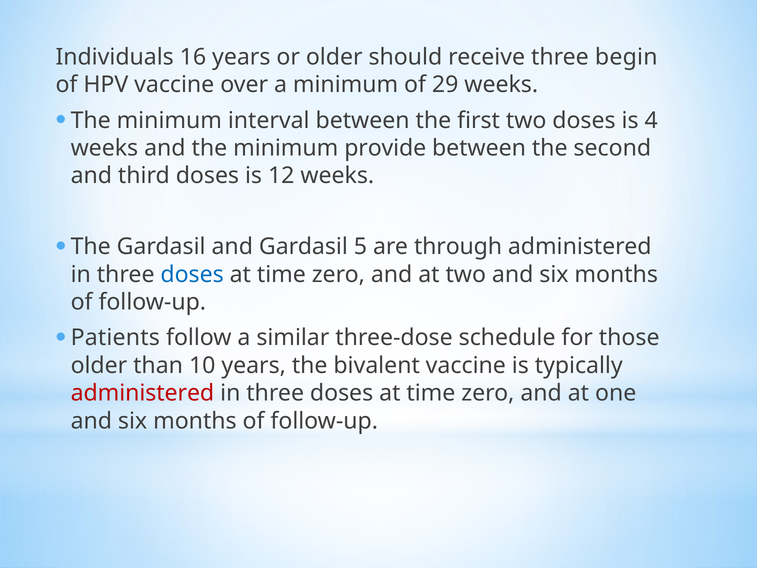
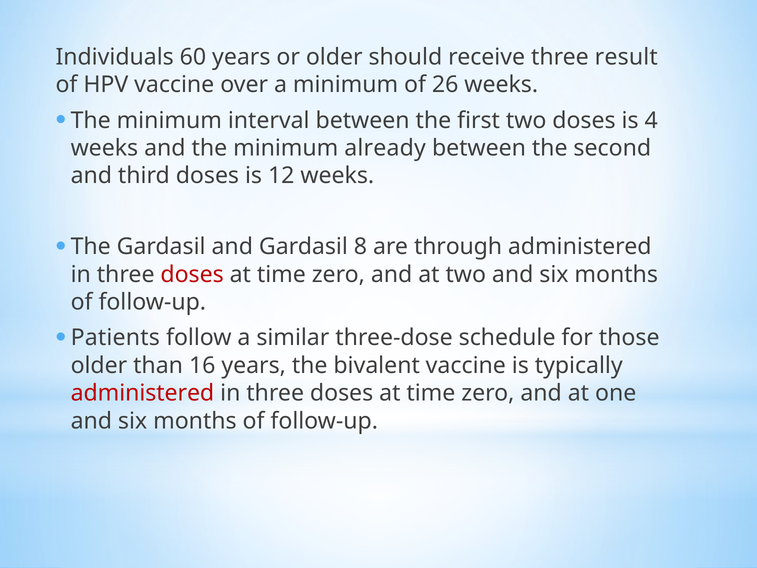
16: 16 -> 60
begin: begin -> result
29: 29 -> 26
provide: provide -> already
5: 5 -> 8
doses at (192, 274) colour: blue -> red
10: 10 -> 16
